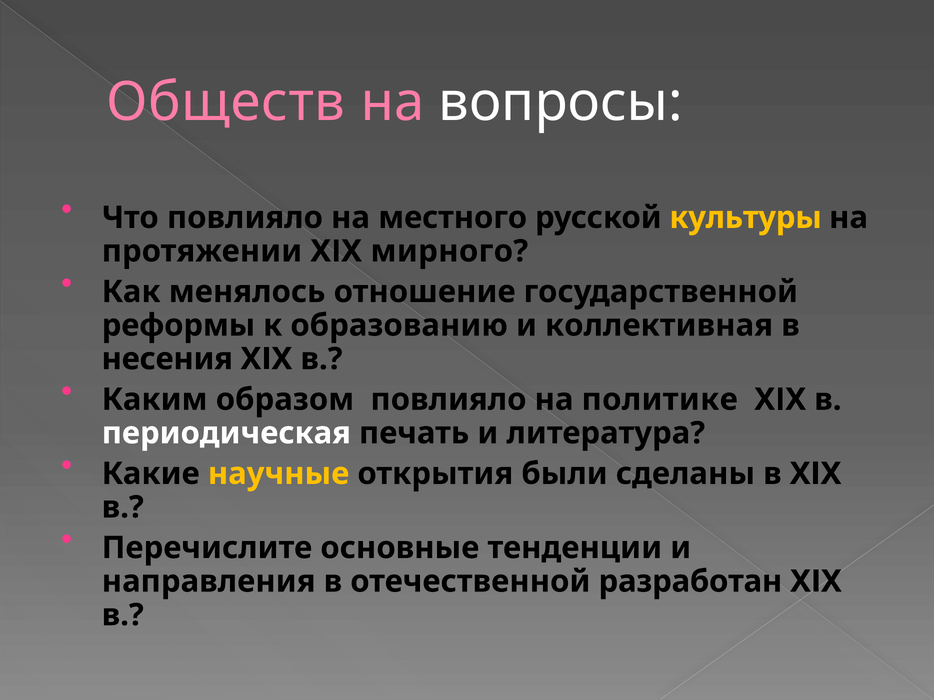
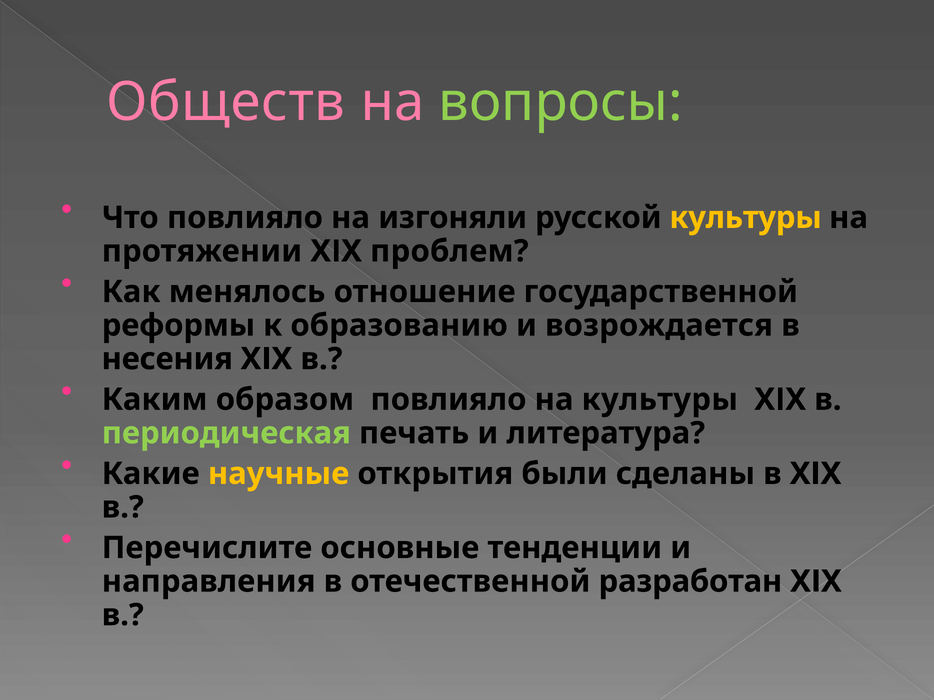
вопросы colour: white -> light green
местного: местного -> изгоняли
мирного: мирного -> проблем
коллективная: коллективная -> возрождается
на политике: политике -> культуры
периодическая colour: white -> light green
